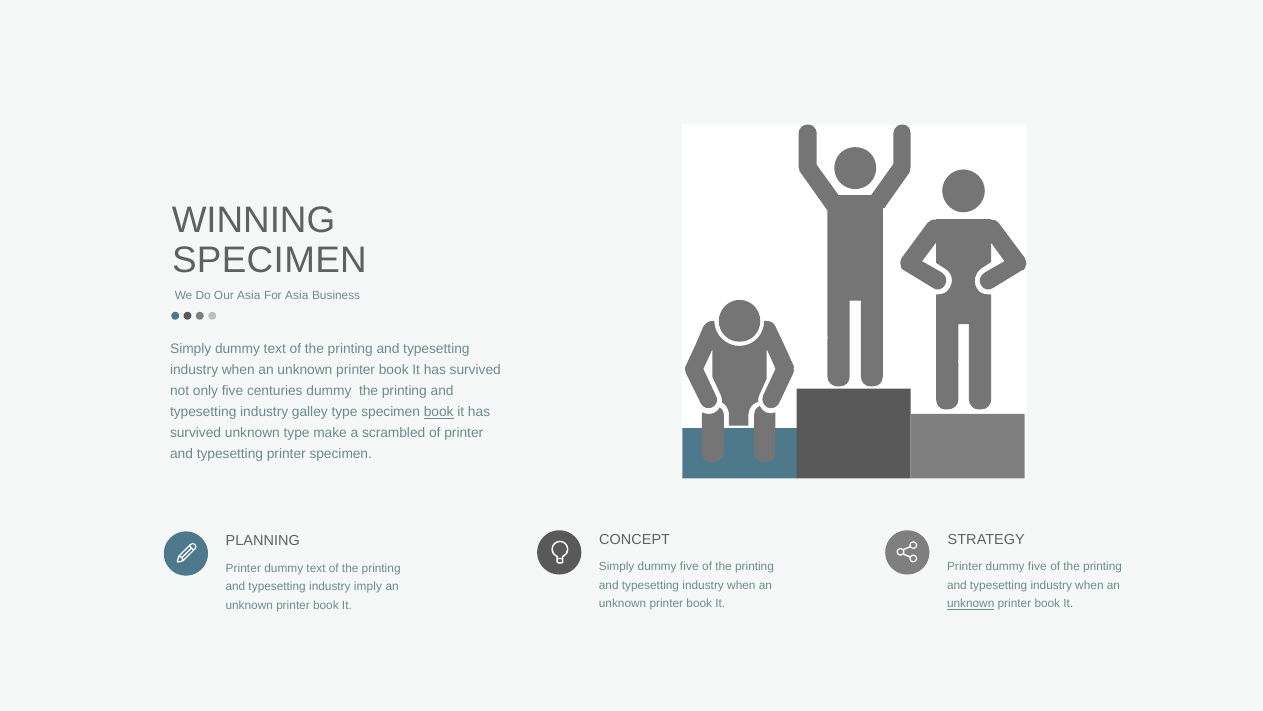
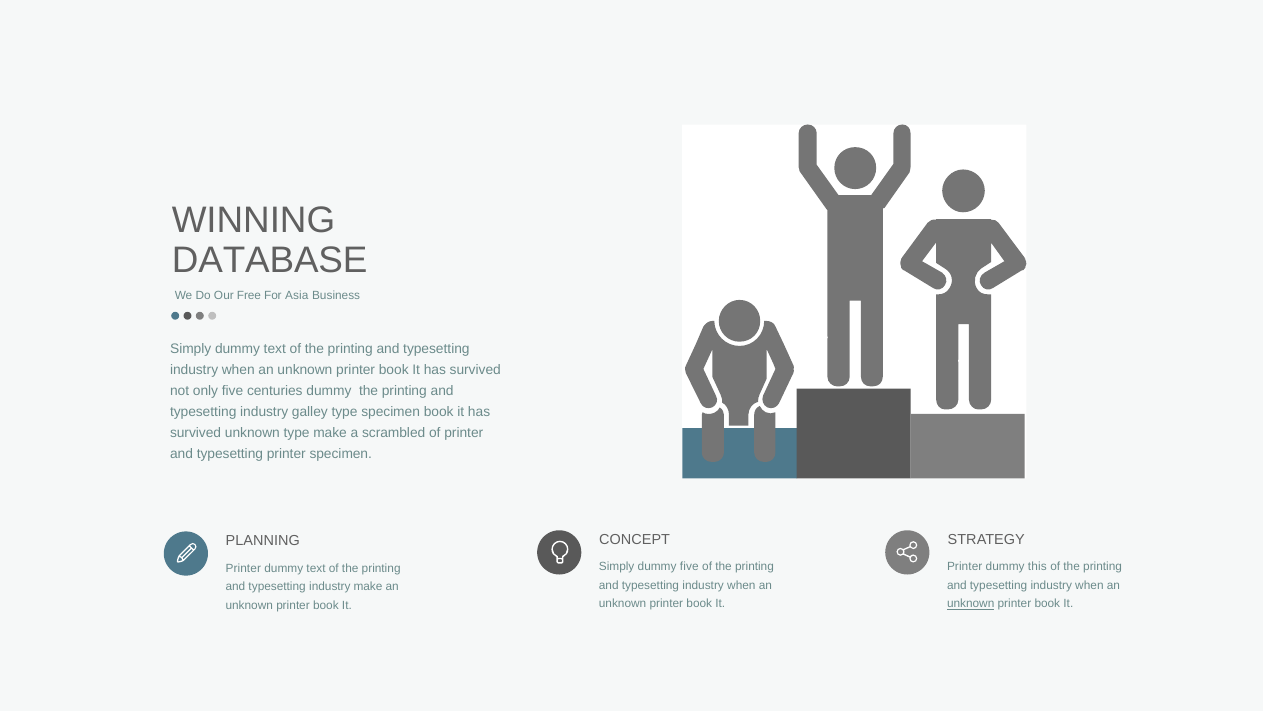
SPECIMEN at (269, 260): SPECIMEN -> DATABASE
Our Asia: Asia -> Free
book at (439, 412) underline: present -> none
five at (1037, 567): five -> this
industry imply: imply -> make
